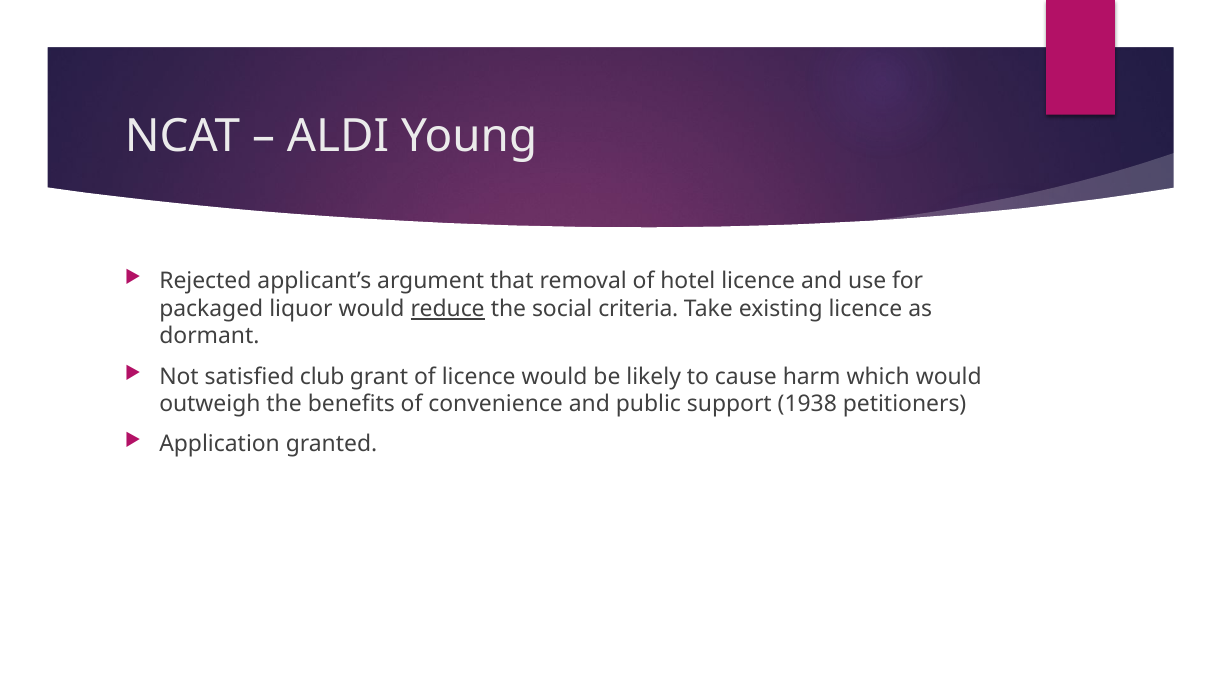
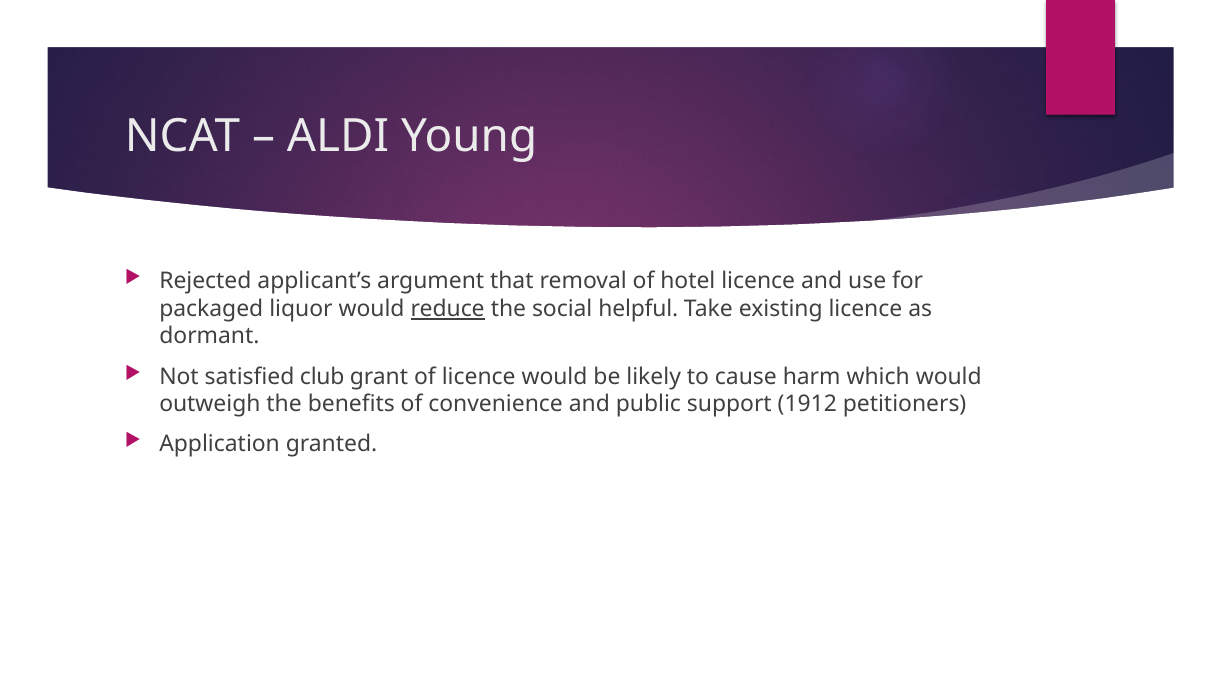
criteria: criteria -> helpful
1938: 1938 -> 1912
